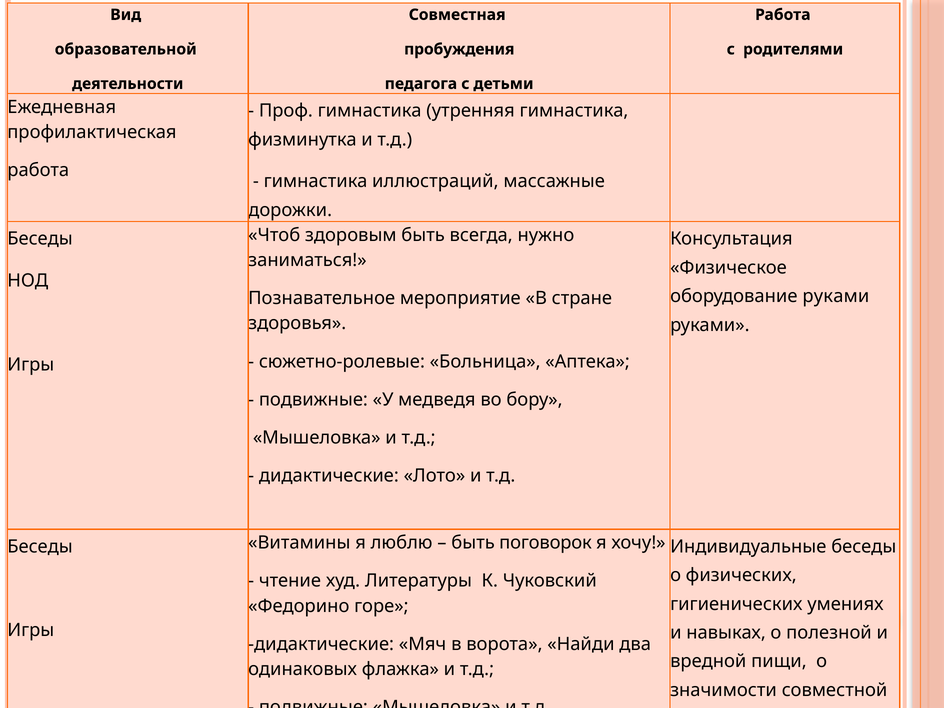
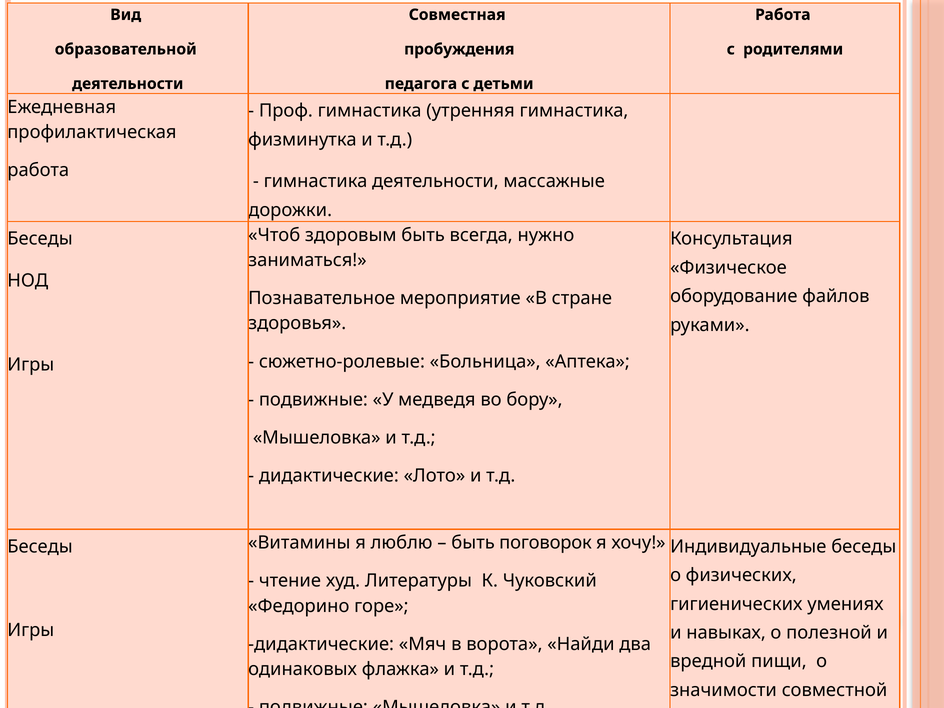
гимнастика иллюстраций: иллюстраций -> деятельности
оборудование руками: руками -> файлов
